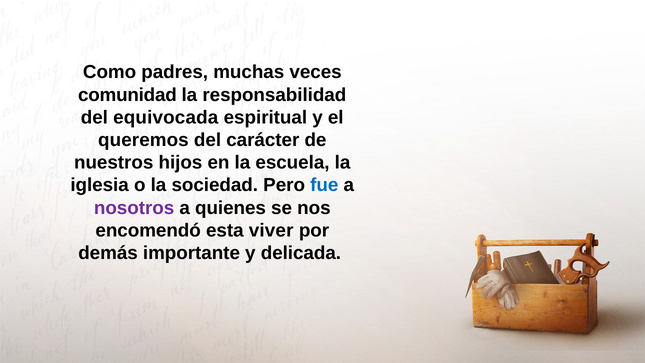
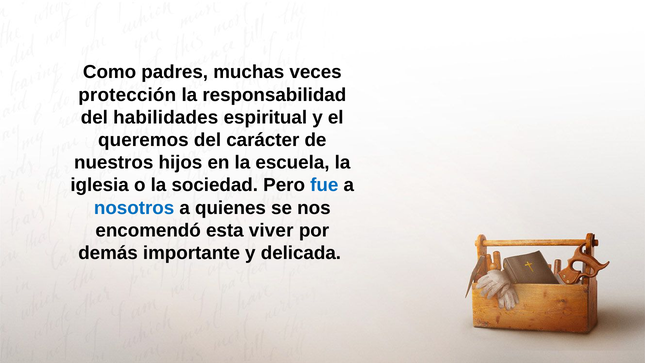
comunidad: comunidad -> protección
equivocada: equivocada -> habilidades
nosotros colour: purple -> blue
